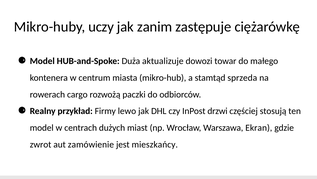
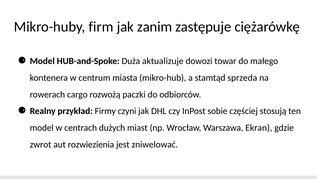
uczy: uczy -> firm
lewo: lewo -> czyni
drzwi: drzwi -> sobie
zamówienie: zamówienie -> rozwiezienia
mieszkańcy: mieszkańcy -> zniwelować
